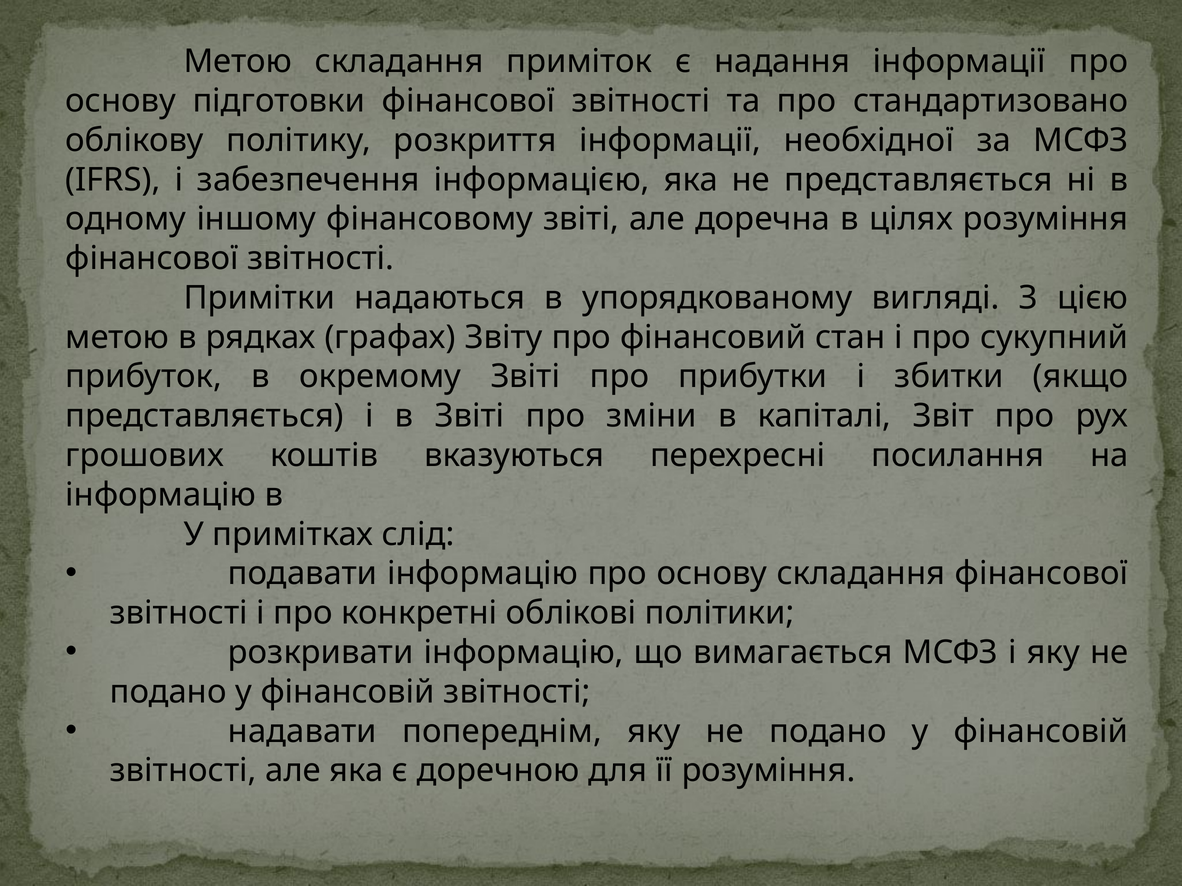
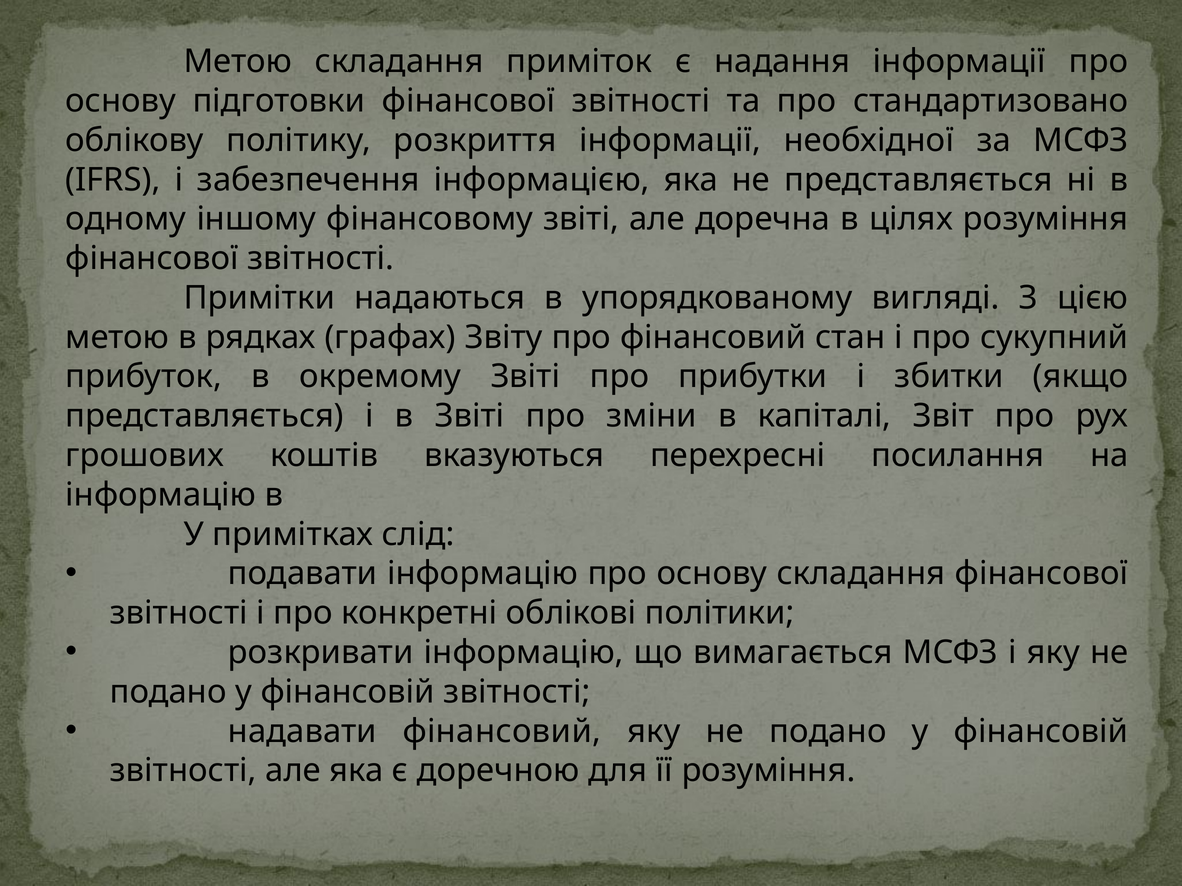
надавати попереднім: попереднім -> фінансовий
